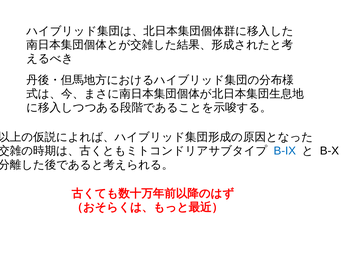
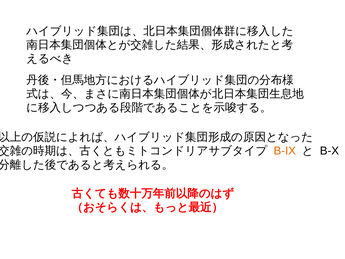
B-IX colour: blue -> orange
